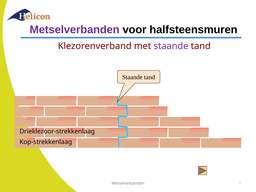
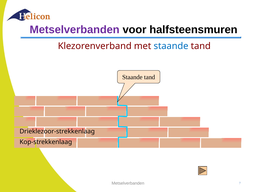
staande at (171, 46) colour: purple -> blue
